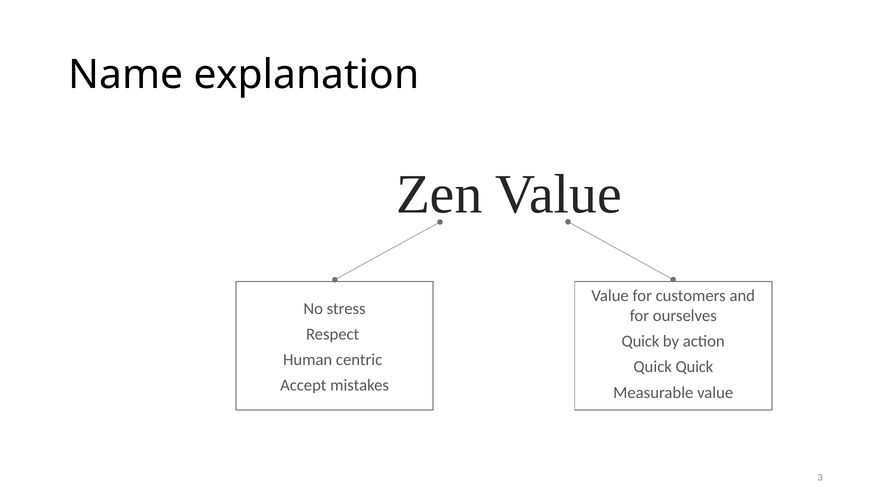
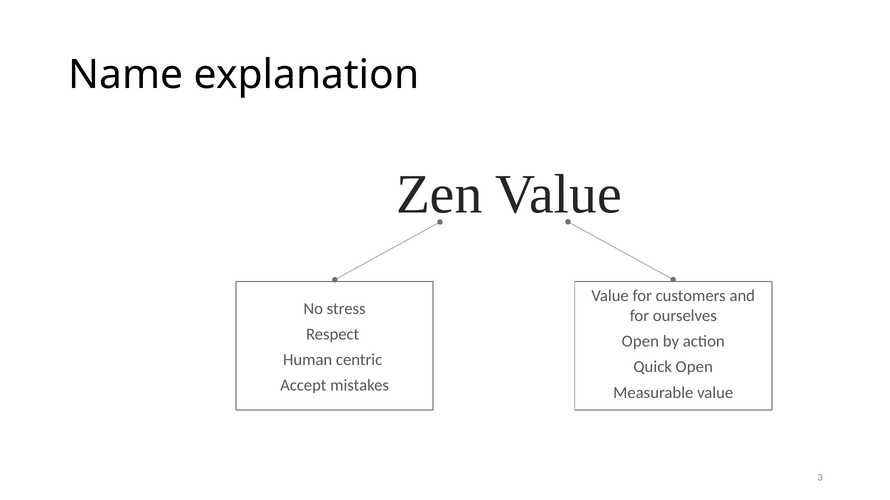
Quick at (640, 342): Quick -> Open
Quick Quick: Quick -> Open
